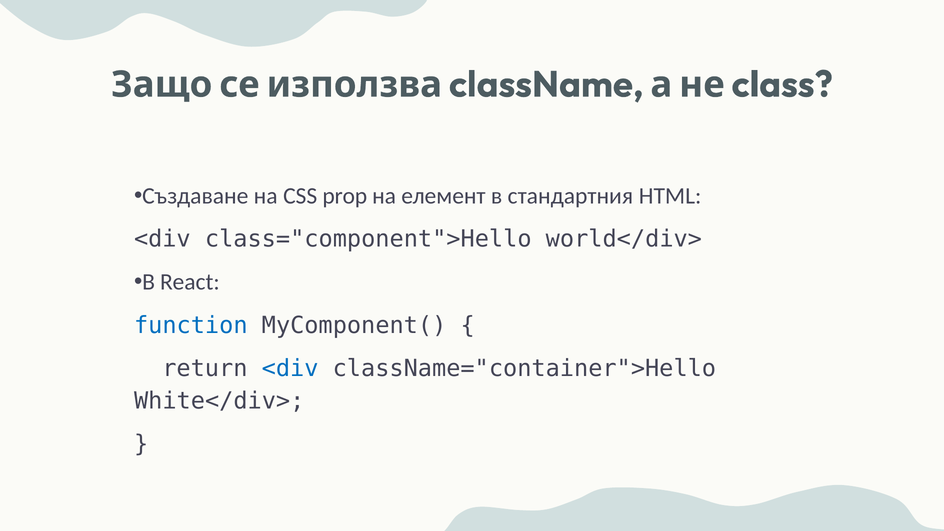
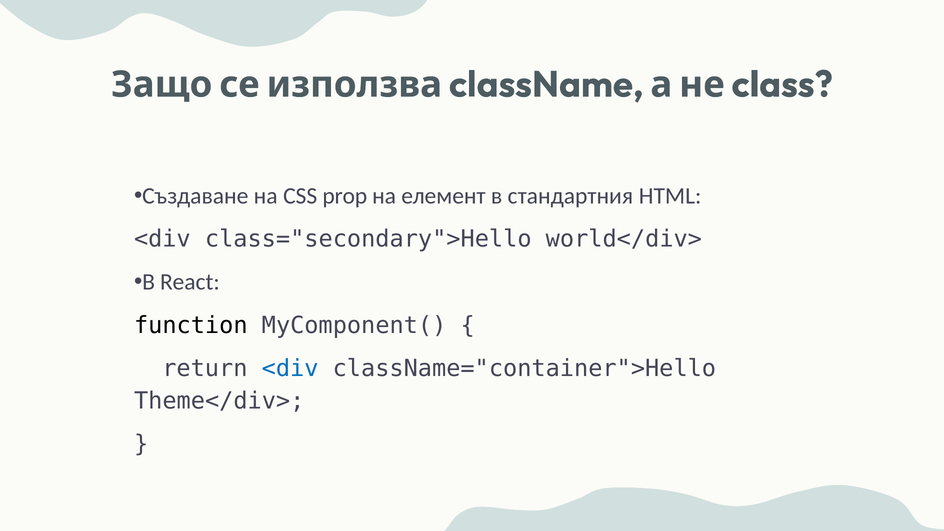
class="component">Hello: class="component">Hello -> class="secondary">Hello
function colour: blue -> black
White</div>: White</div> -> Theme</div>
